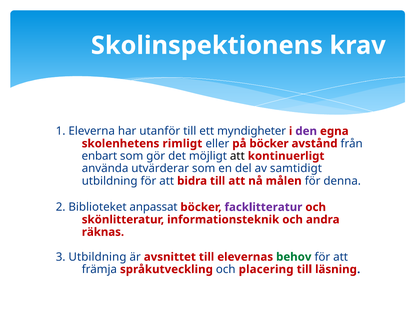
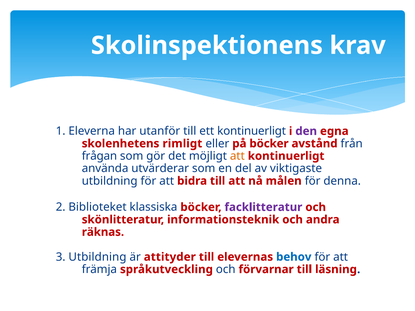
ett myndigheter: myndigheter -> kontinuerligt
enbart: enbart -> frågan
att at (237, 156) colour: black -> orange
samtidigt: samtidigt -> viktigaste
anpassat: anpassat -> klassiska
avsnittet: avsnittet -> attityder
behov colour: green -> blue
placering: placering -> förvarnar
